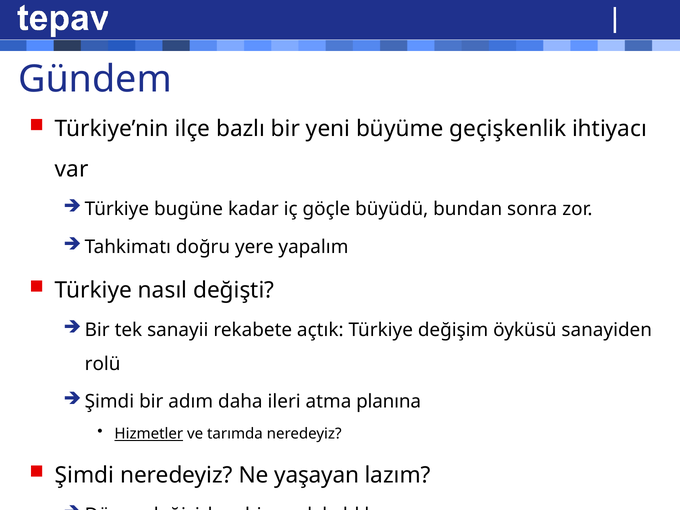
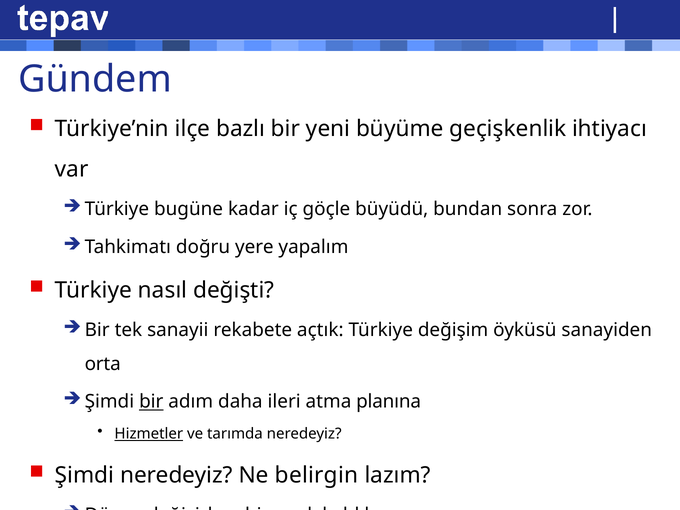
rolü: rolü -> orta
bir at (151, 402) underline: none -> present
yaşayan: yaşayan -> belirgin
